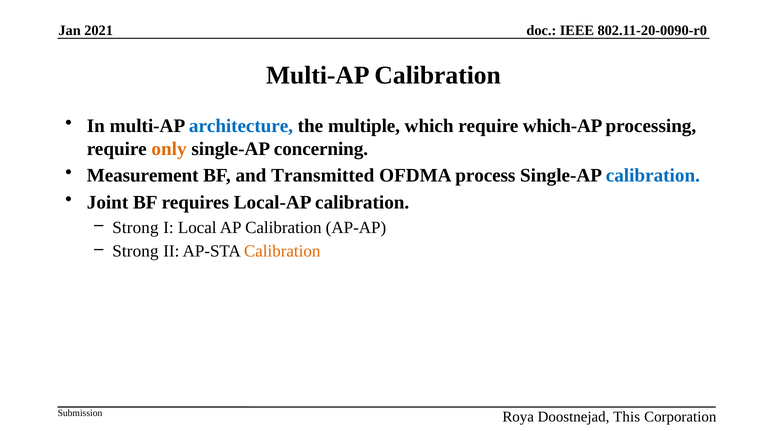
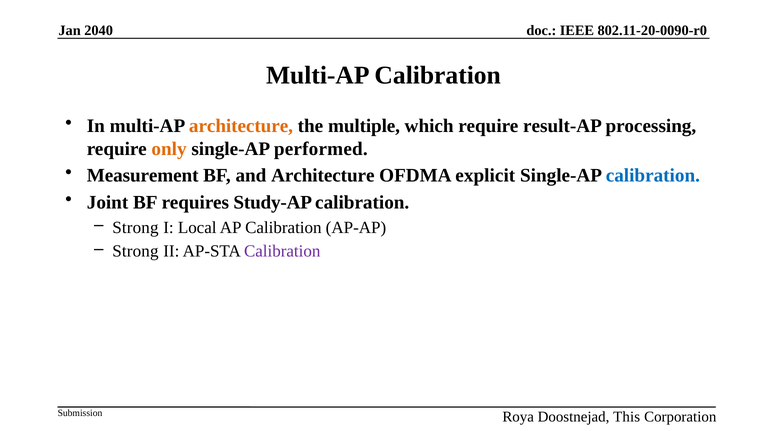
2021: 2021 -> 2040
architecture at (241, 126) colour: blue -> orange
which-AP: which-AP -> result-AP
concerning: concerning -> performed
and Transmitted: Transmitted -> Architecture
process: process -> explicit
Local-AP: Local-AP -> Study-AP
Calibration at (282, 252) colour: orange -> purple
